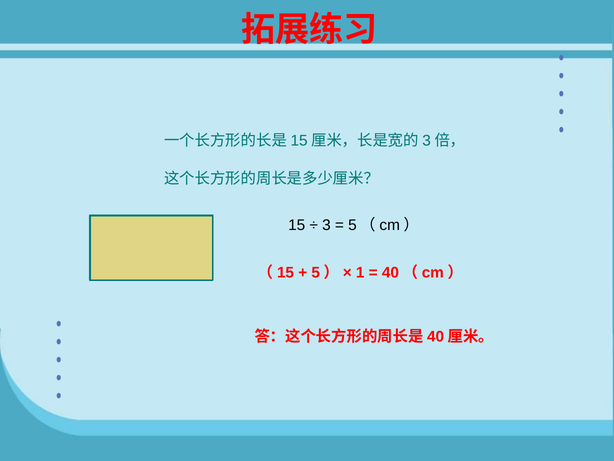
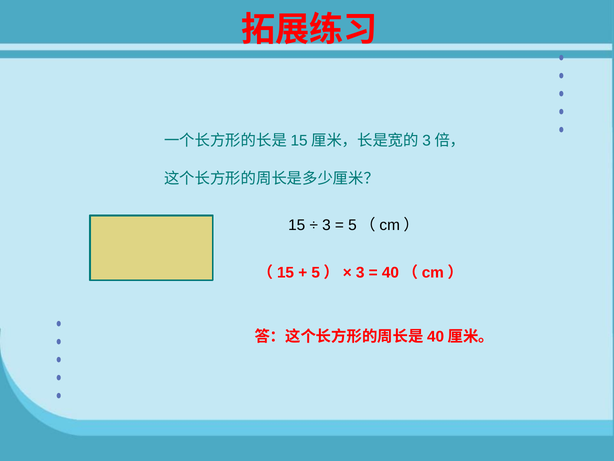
5）× 1: 1 -> 3
